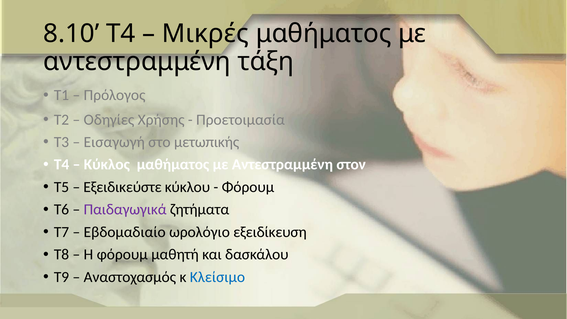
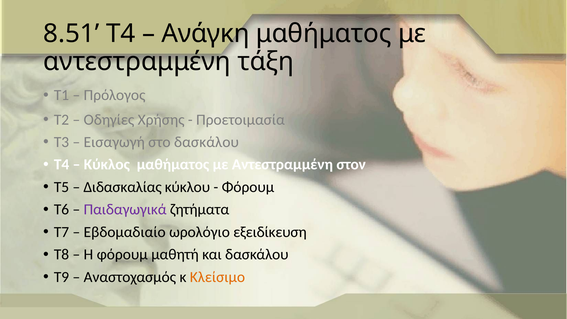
8.10: 8.10 -> 8.51
Μικρές: Μικρές -> Ανάγκη
στο μετωπικής: μετωπικής -> δασκάλου
Εξειδικεύστε: Εξειδικεύστε -> Διδασκαλίας
Κλείσιμο colour: blue -> orange
